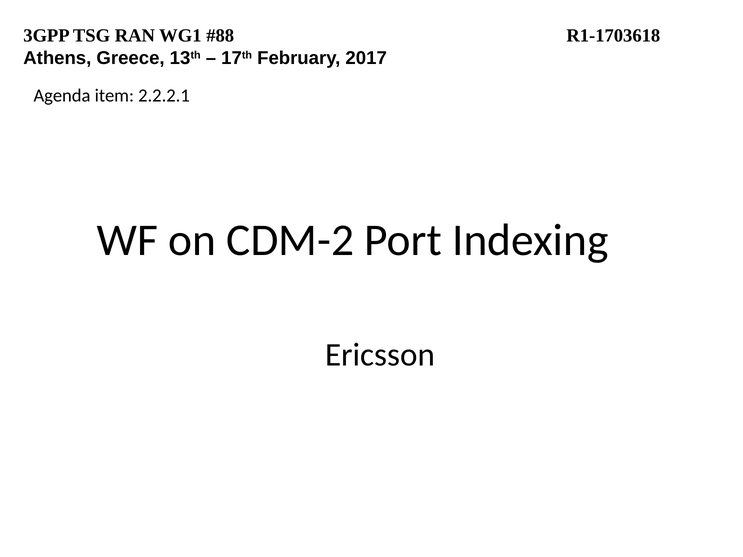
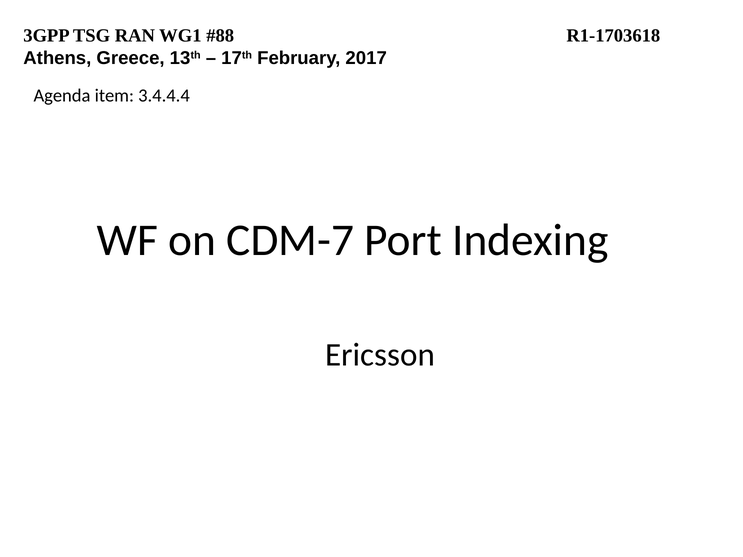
2.2.2.1: 2.2.2.1 -> 3.4.4.4
CDM-2: CDM-2 -> CDM-7
